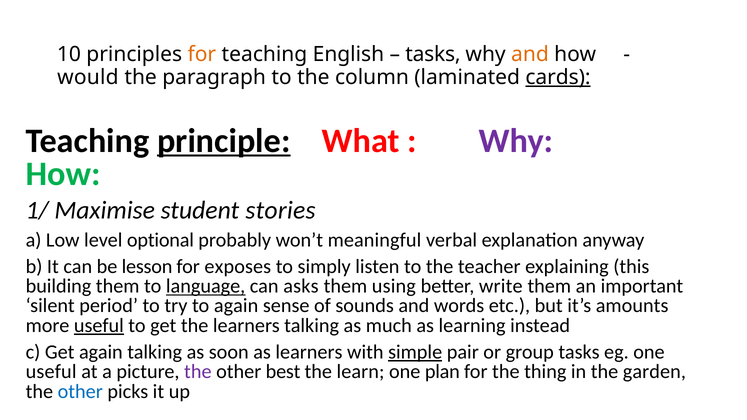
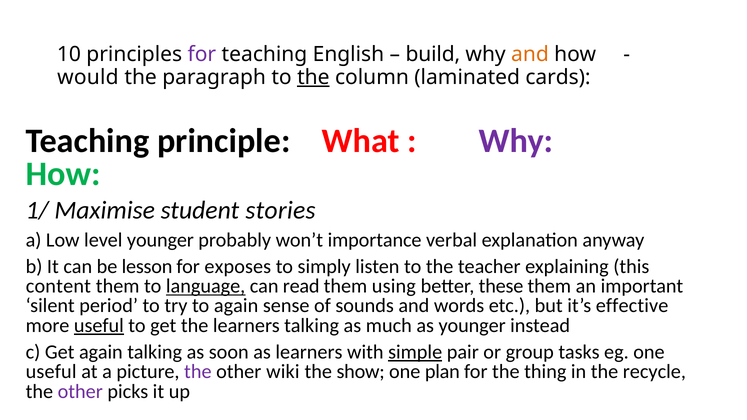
for at (202, 55) colour: orange -> purple
tasks at (433, 55): tasks -> build
the at (313, 77) underline: none -> present
cards underline: present -> none
principle underline: present -> none
level optional: optional -> younger
meaningful: meaningful -> importance
building: building -> content
asks: asks -> read
write: write -> these
amounts: amounts -> effective
as learning: learning -> younger
best: best -> wiki
learn: learn -> show
garden: garden -> recycle
other at (80, 392) colour: blue -> purple
